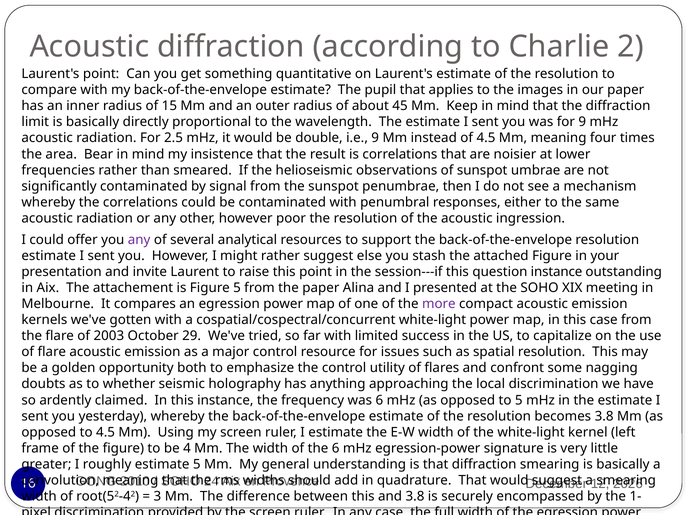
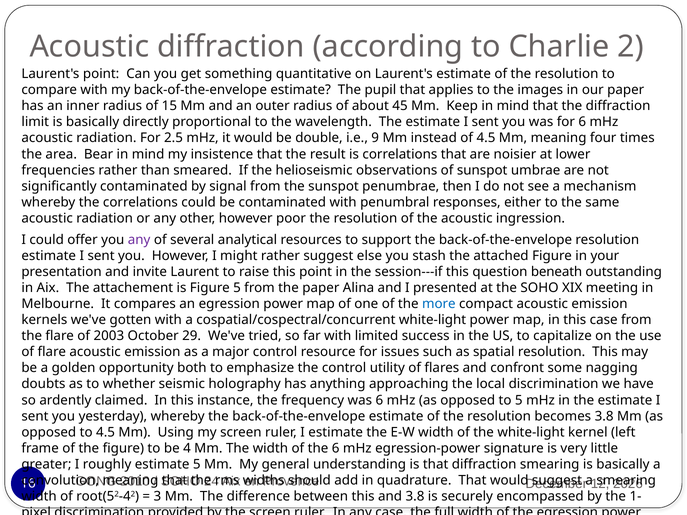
for 9: 9 -> 6
question instance: instance -> beneath
more colour: purple -> blue
